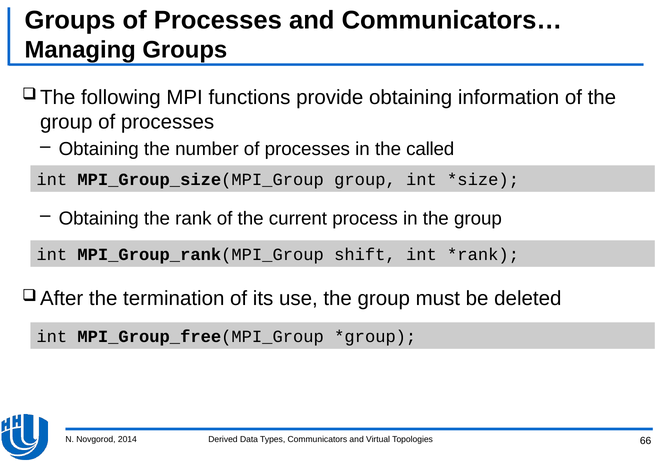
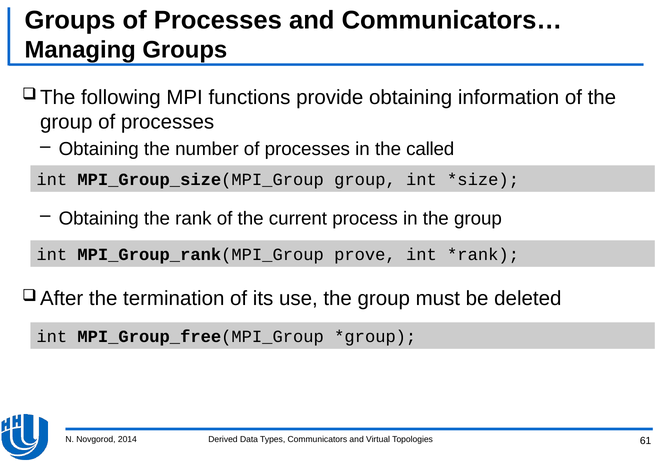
shift: shift -> prove
66: 66 -> 61
